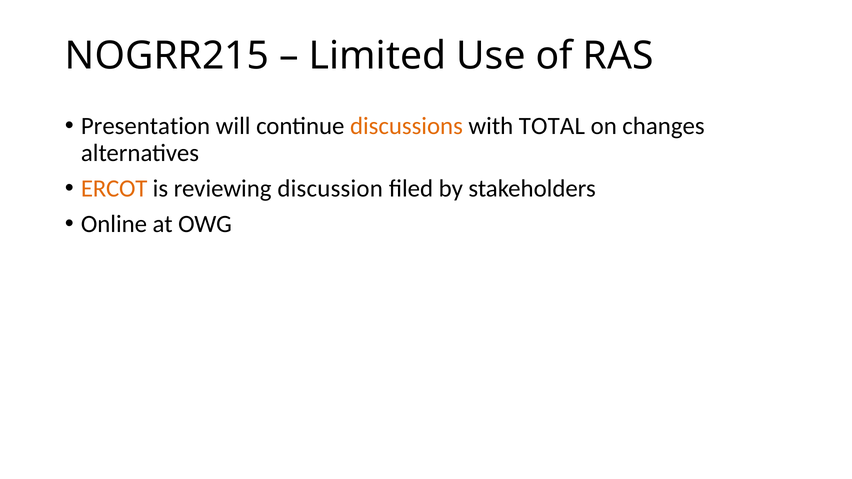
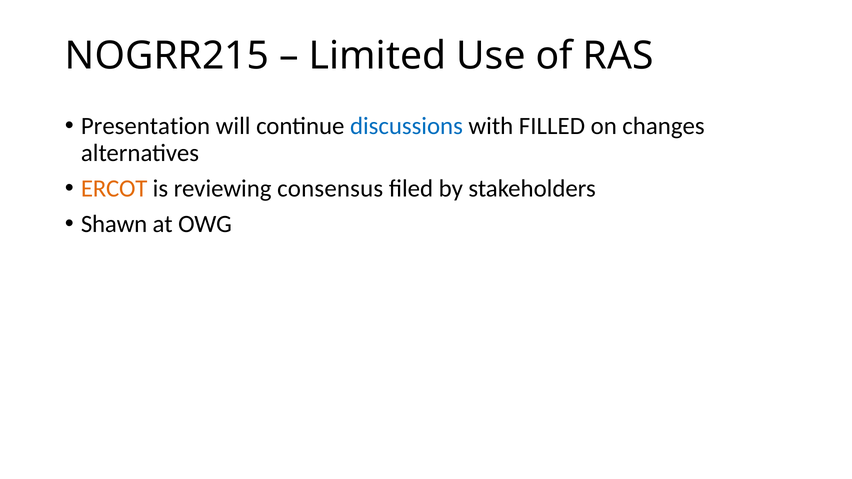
discussions colour: orange -> blue
TOTAL: TOTAL -> FILLED
discussion: discussion -> consensus
Online: Online -> Shawn
